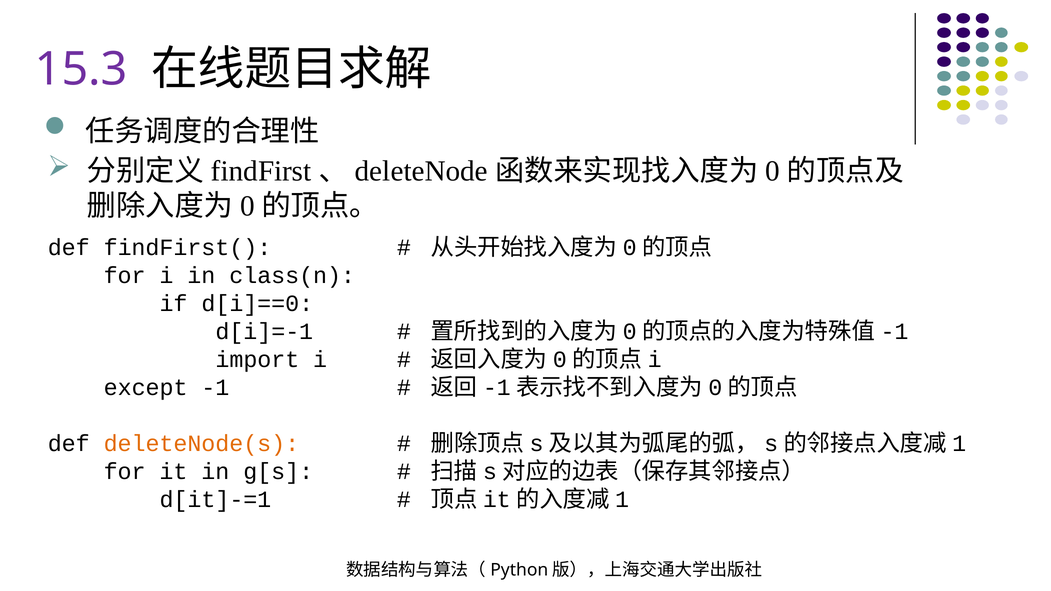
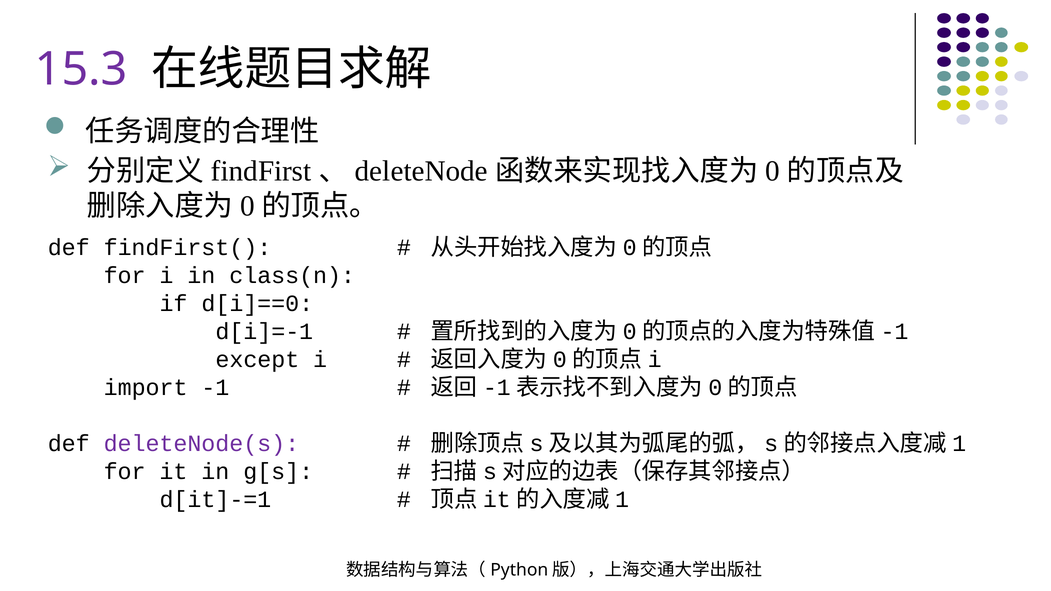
import: import -> except
except: except -> import
deleteNode(s colour: orange -> purple
